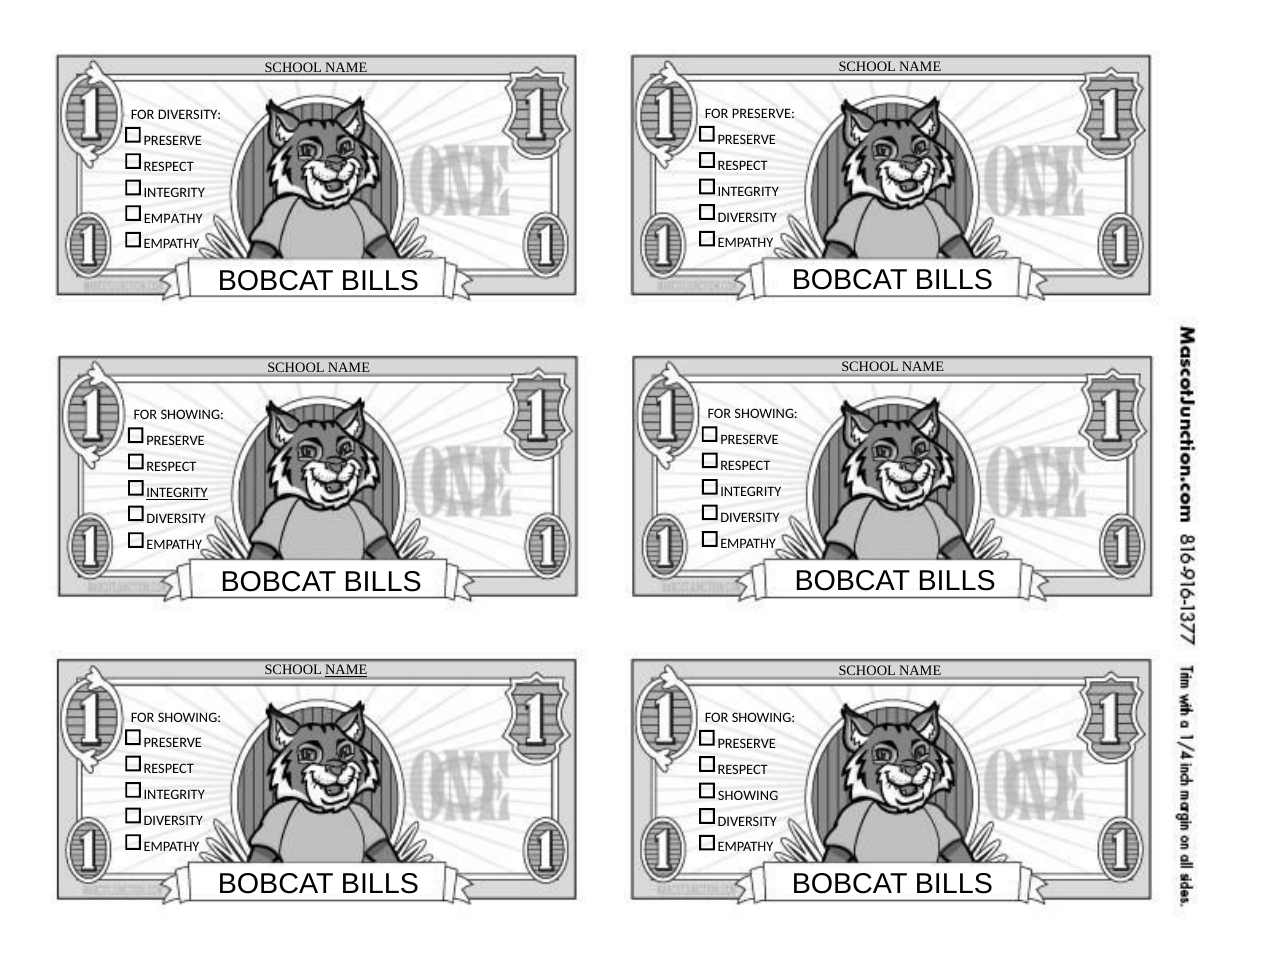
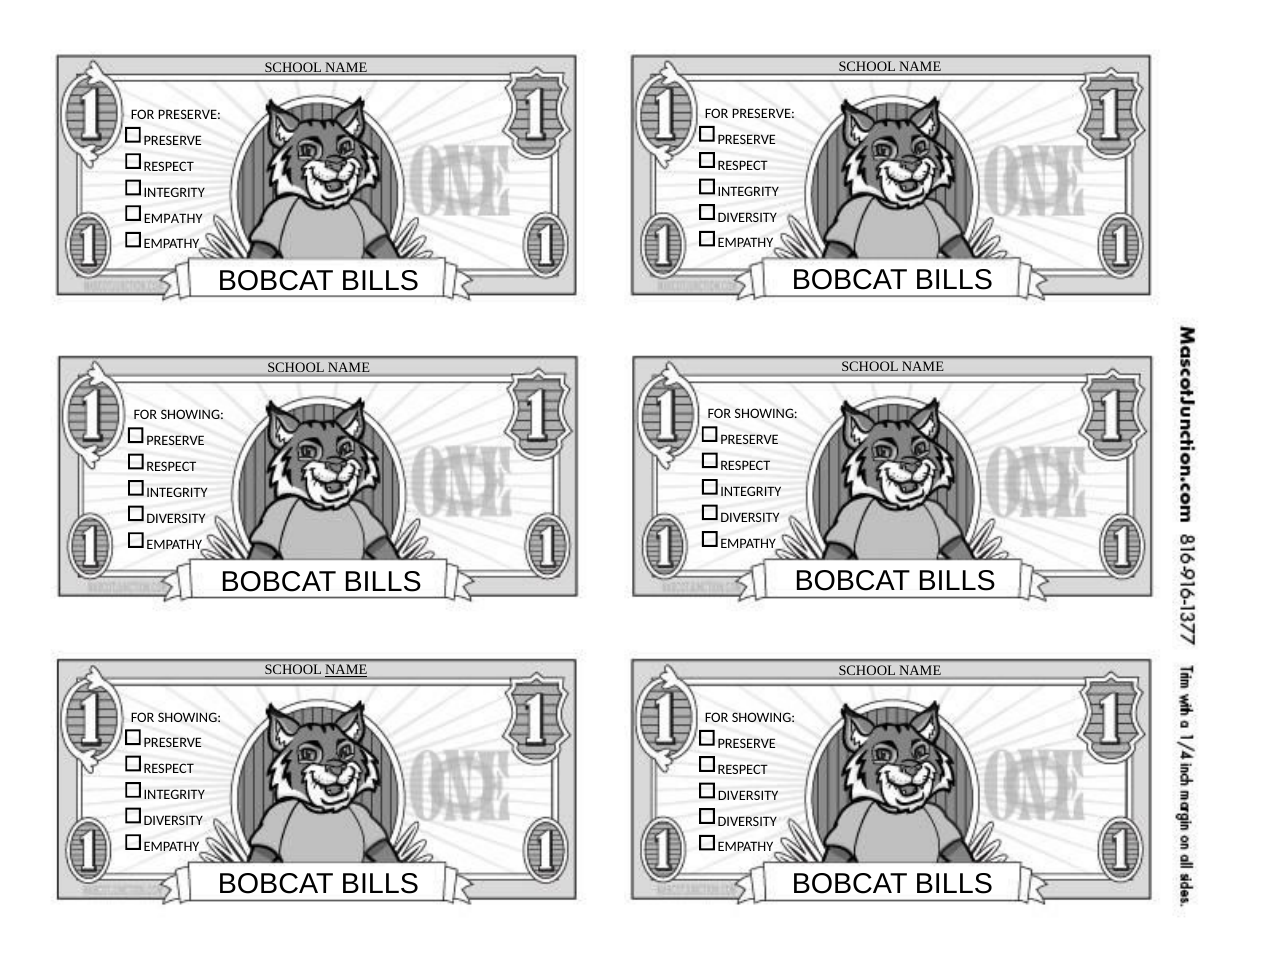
DIVERSITY at (190, 115): DIVERSITY -> PRESERVE
INTEGRITY at (177, 493) underline: present -> none
SHOWING at (748, 796): SHOWING -> DIVERSITY
